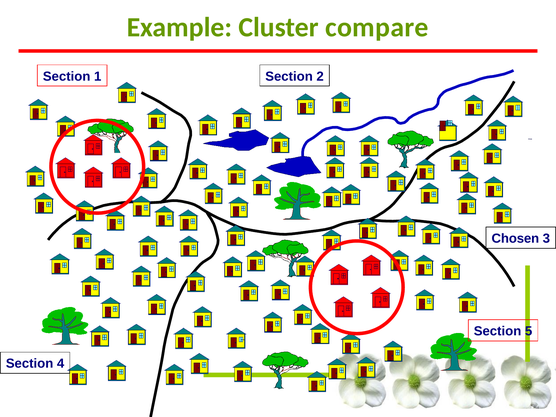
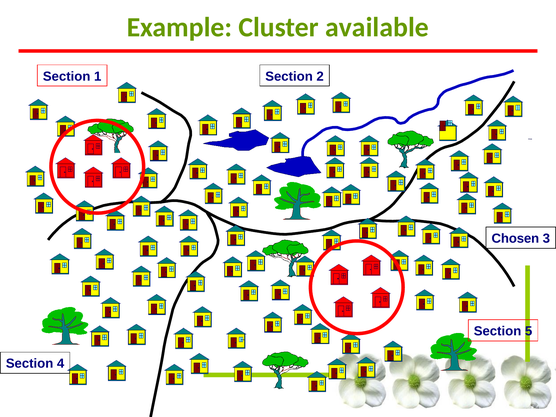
compare: compare -> available
